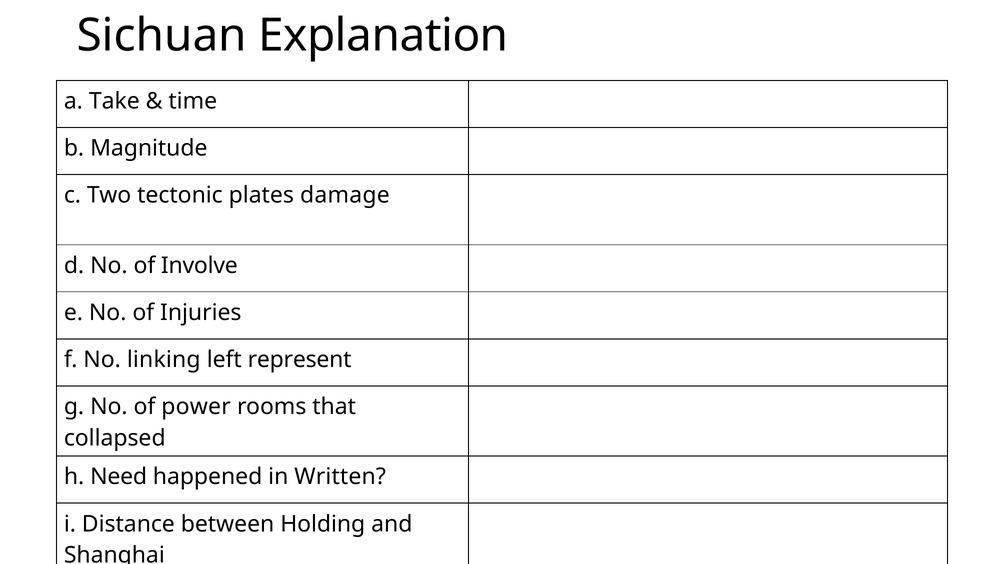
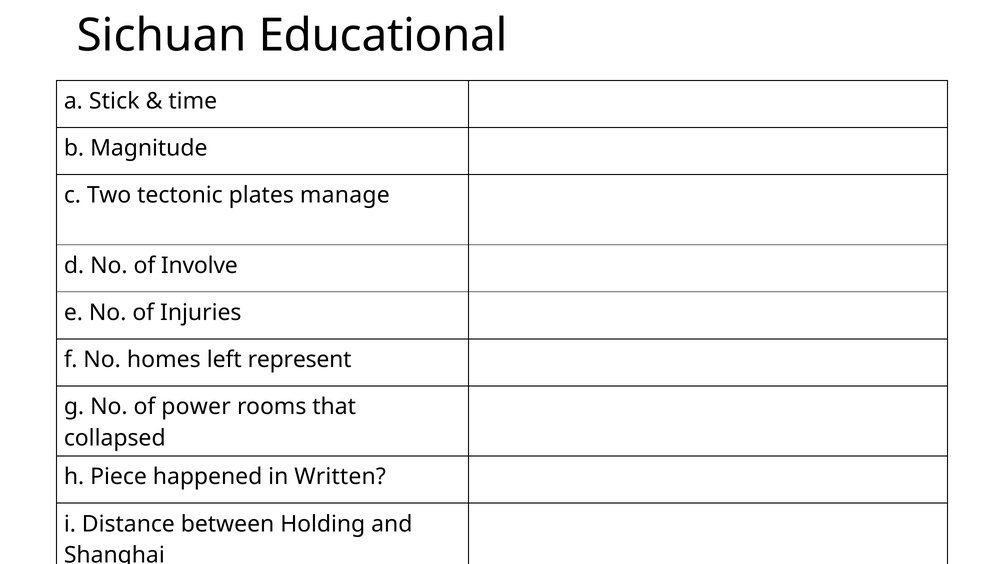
Explanation: Explanation -> Educational
Take: Take -> Stick
damage: damage -> manage
linking: linking -> homes
Need: Need -> Piece
